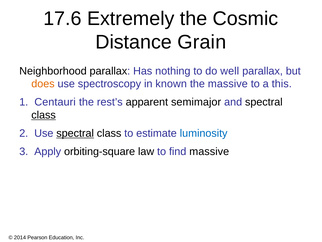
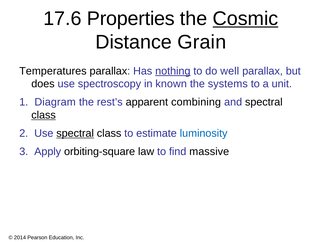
Extremely: Extremely -> Properties
Cosmic underline: none -> present
Neighborhood: Neighborhood -> Temperatures
nothing underline: none -> present
does colour: orange -> black
the massive: massive -> systems
this: this -> unit
Centauri: Centauri -> Diagram
semimajor: semimajor -> combining
